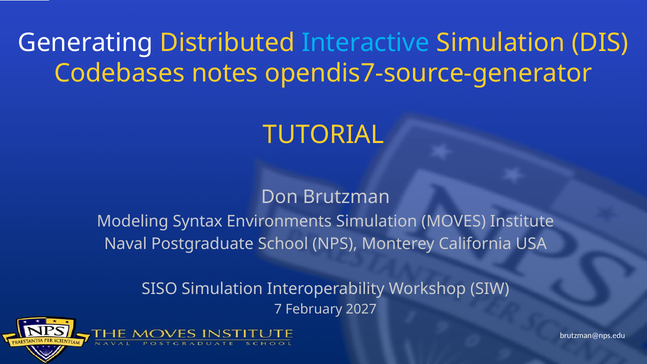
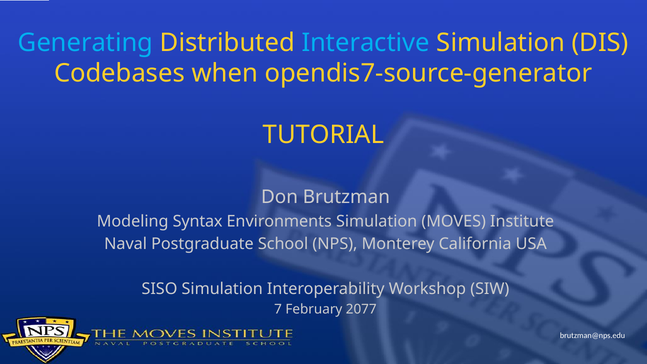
Generating colour: white -> light blue
notes: notes -> when
2027: 2027 -> 2077
